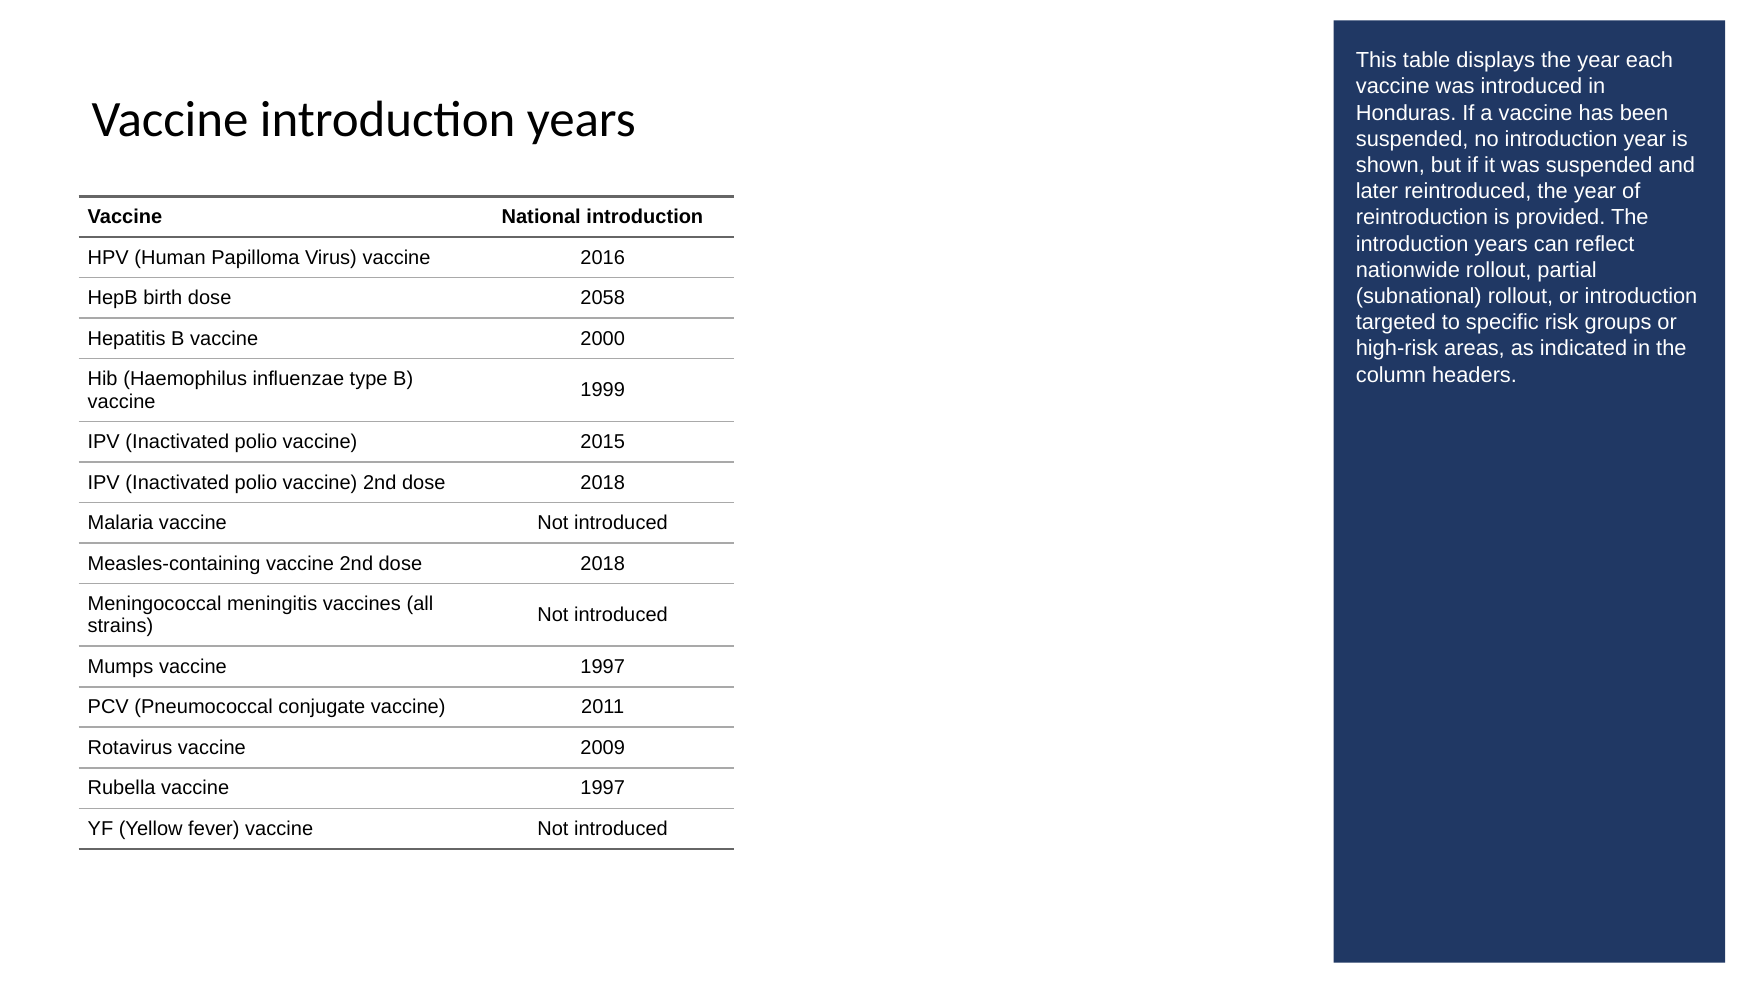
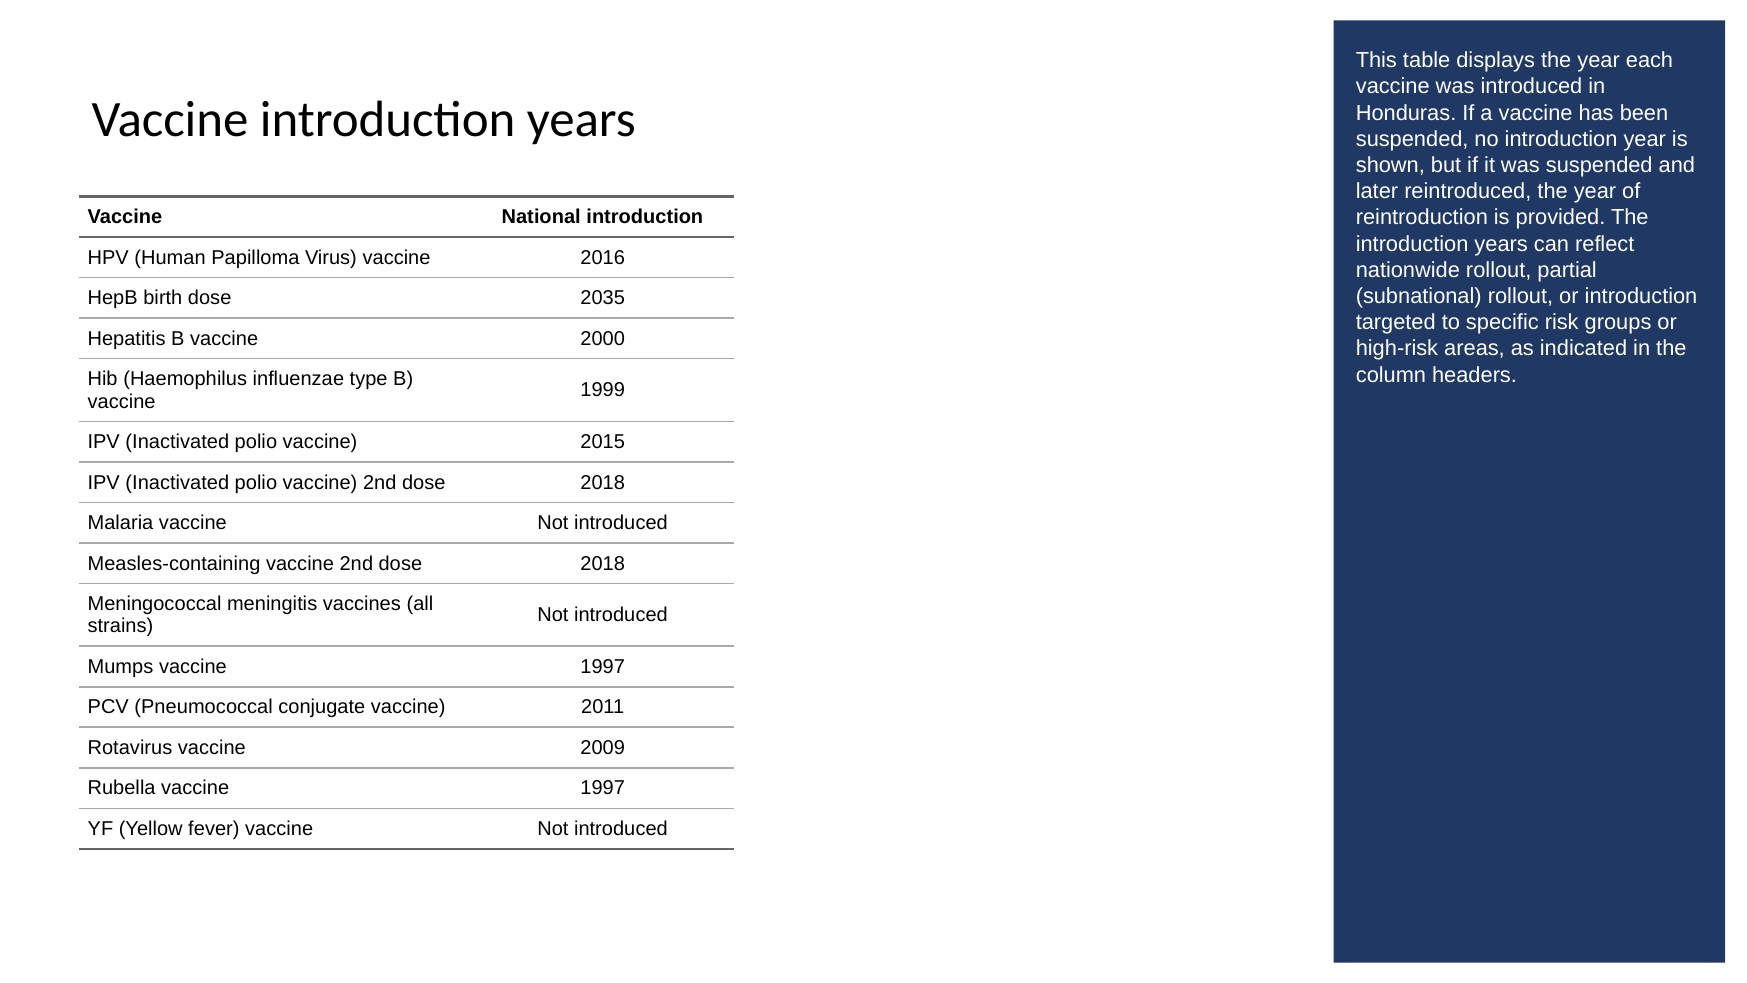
2058: 2058 -> 2035
